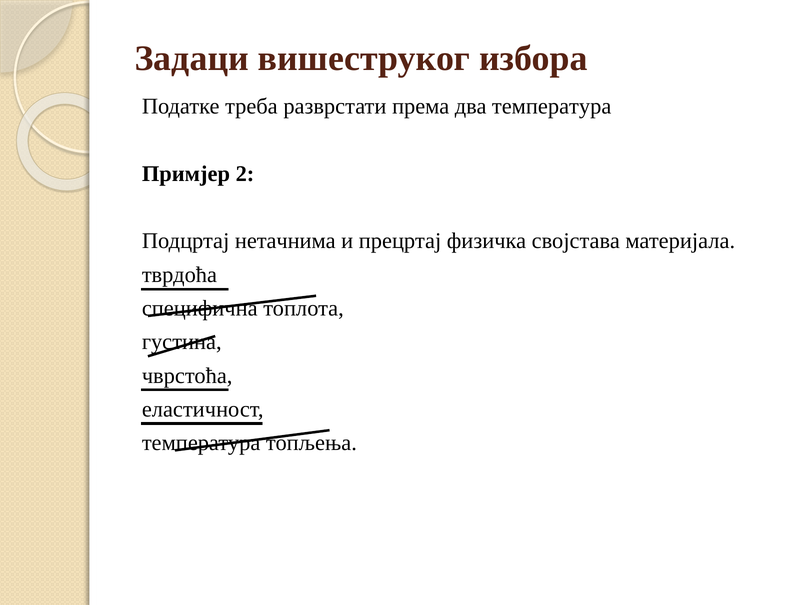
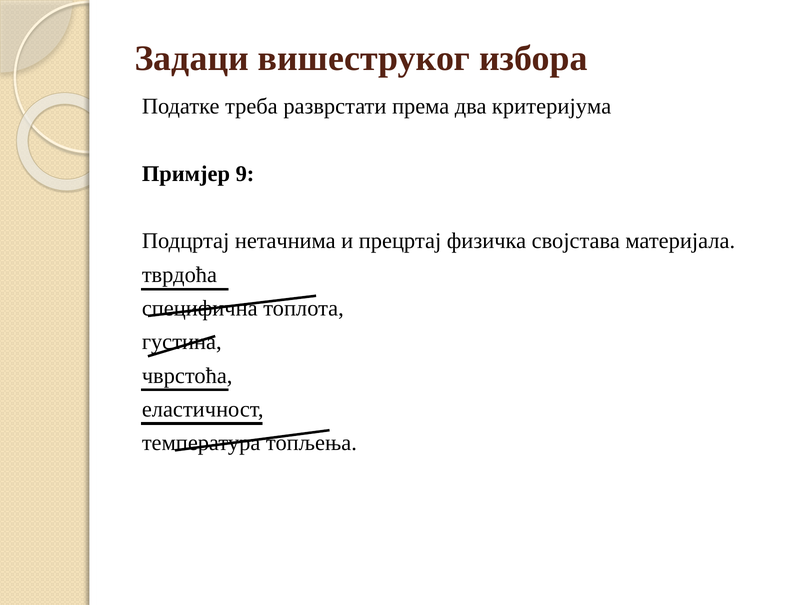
два температура: температура -> критеријума
2: 2 -> 9
